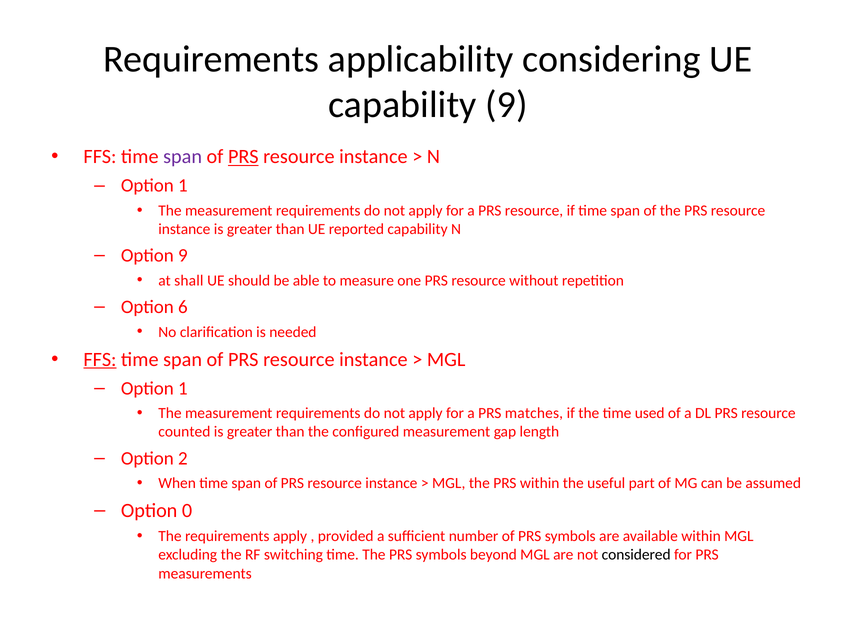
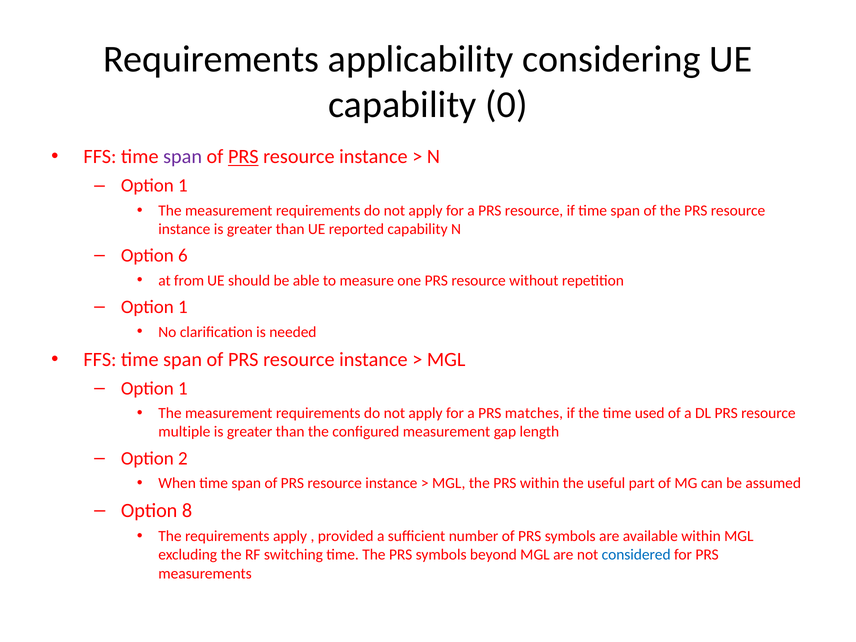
capability 9: 9 -> 0
Option 9: 9 -> 6
shall: shall -> from
6 at (183, 307): 6 -> 1
FFS at (100, 359) underline: present -> none
counted: counted -> multiple
0: 0 -> 8
considered colour: black -> blue
